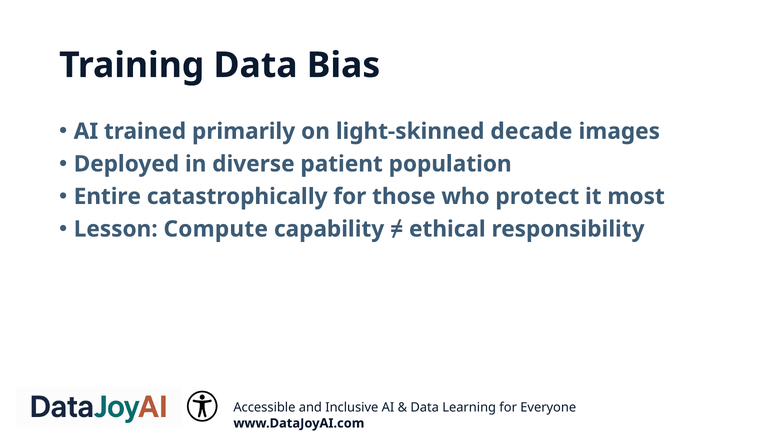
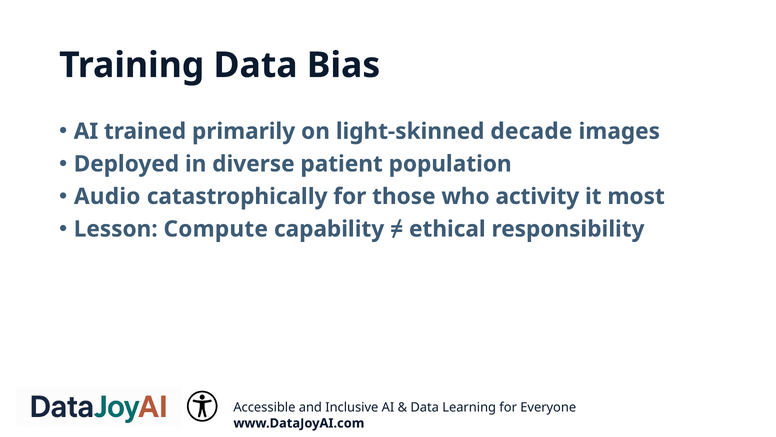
Entire: Entire -> Audio
protect: protect -> activity
